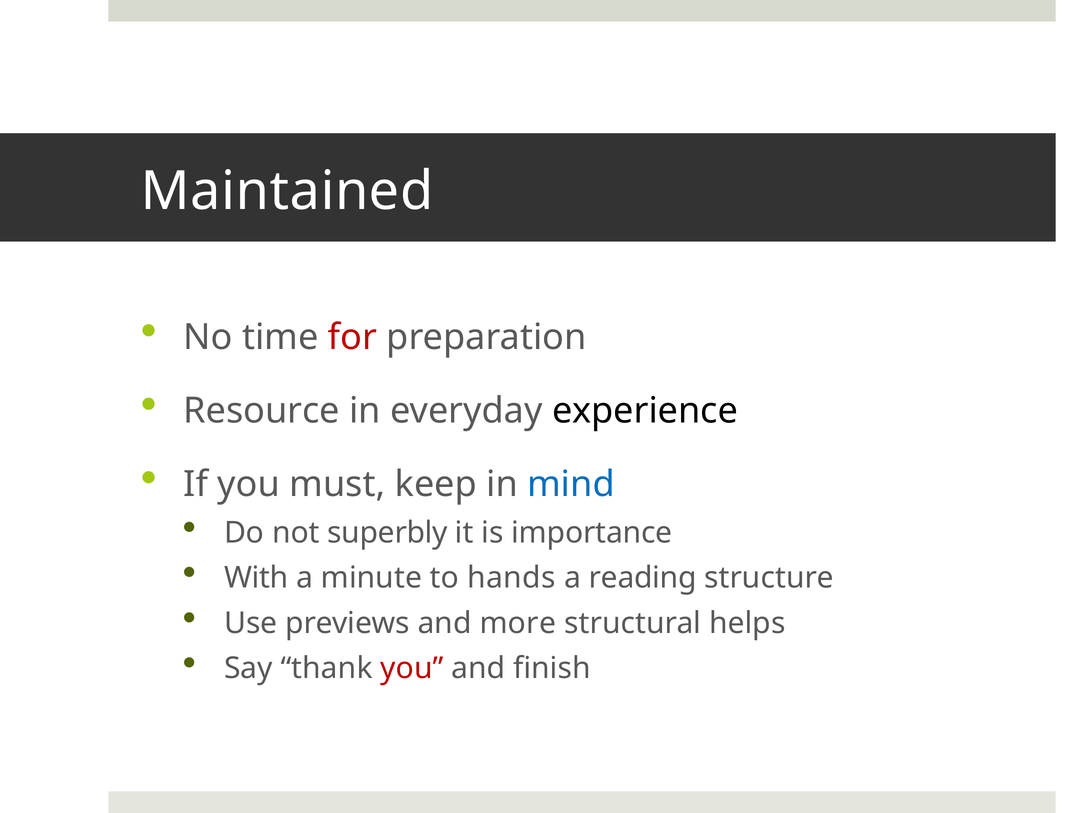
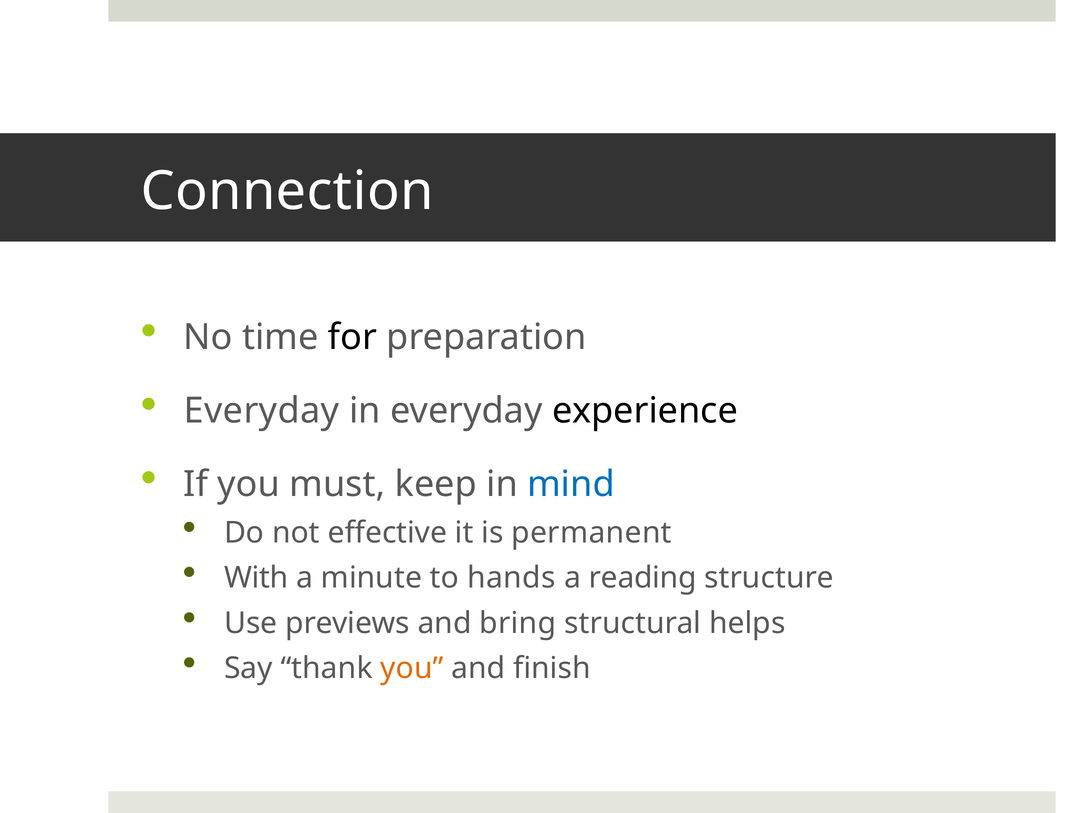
Maintained: Maintained -> Connection
for colour: red -> black
Resource at (262, 410): Resource -> Everyday
superbly: superbly -> effective
importance: importance -> permanent
more: more -> bring
you at (412, 668) colour: red -> orange
